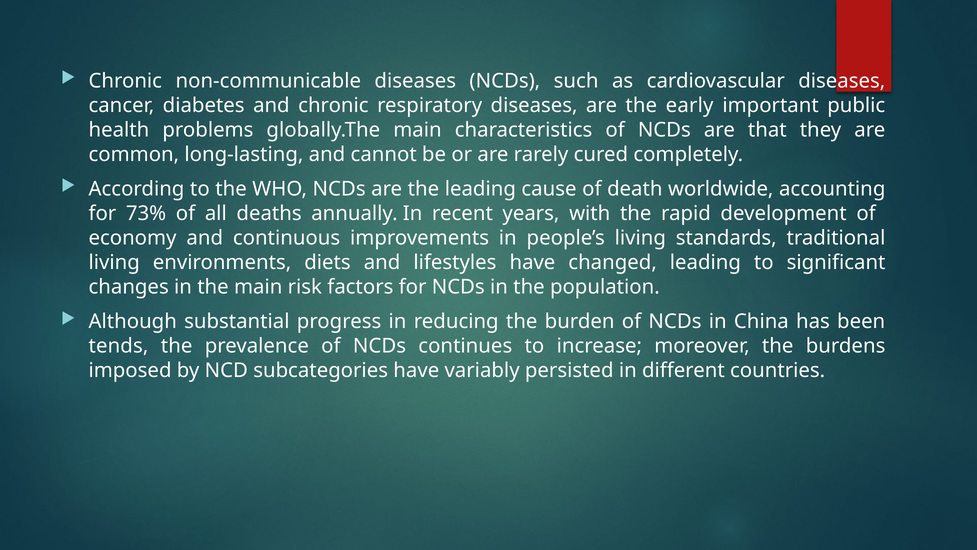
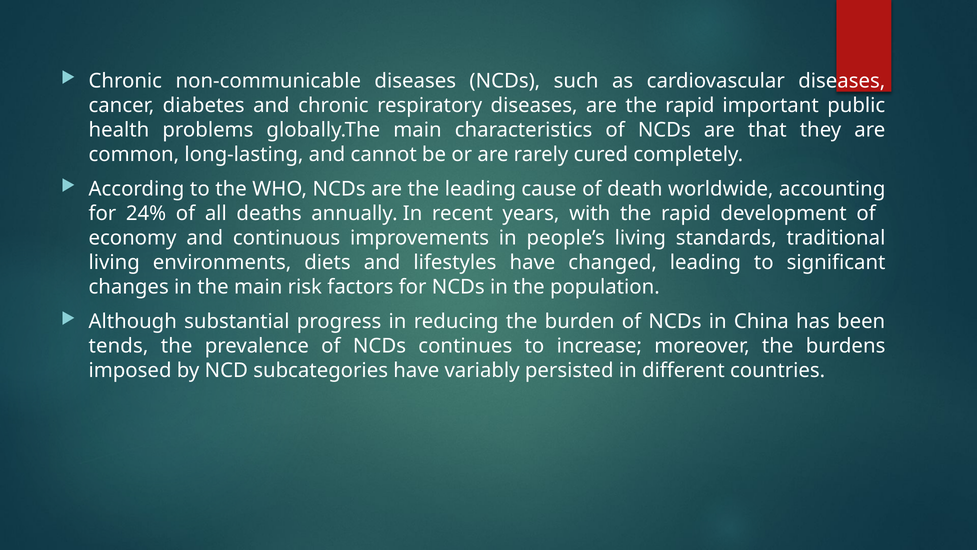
are the early: early -> rapid
73%: 73% -> 24%
